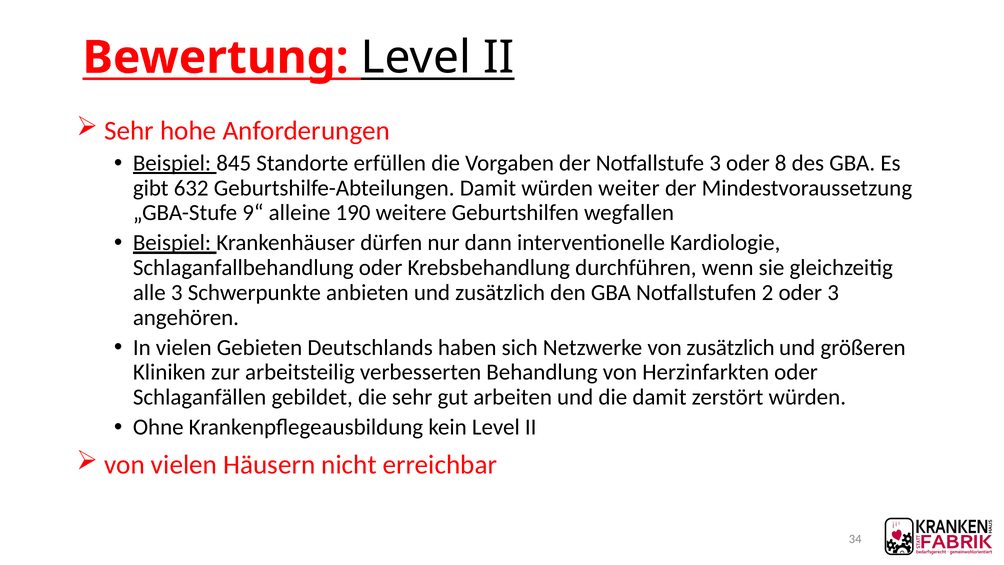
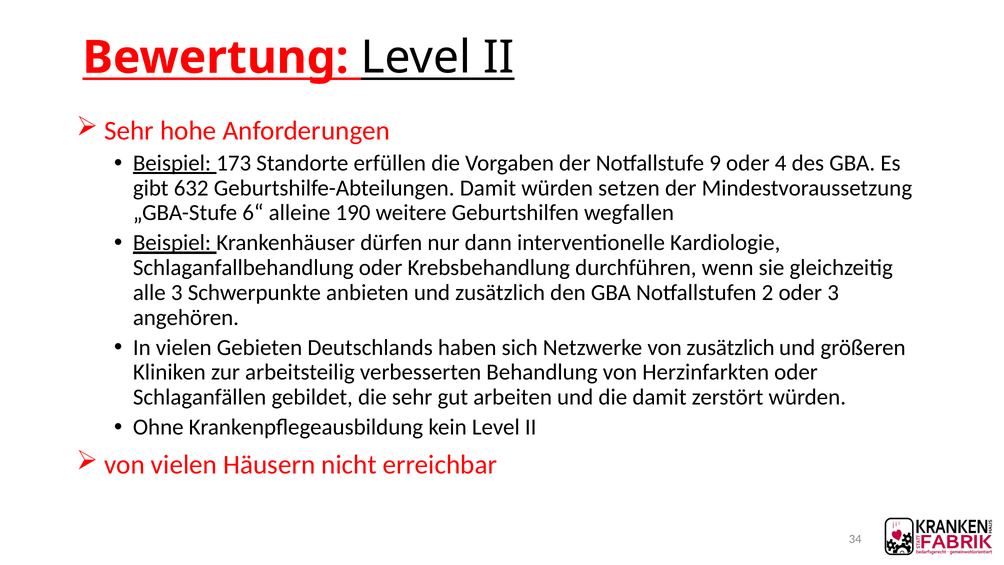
845: 845 -> 173
Notfallstufe 3: 3 -> 9
8: 8 -> 4
weiter: weiter -> setzen
9“: 9“ -> 6“
